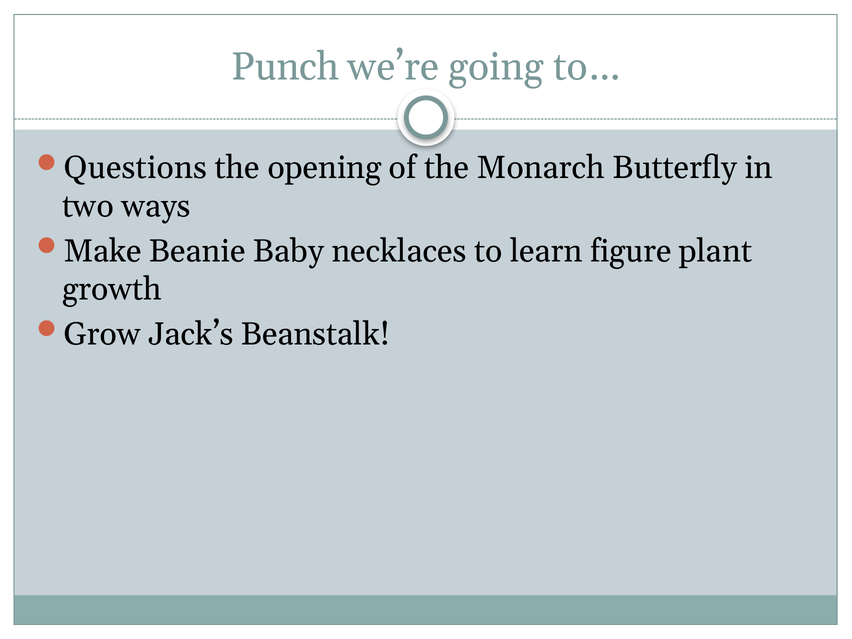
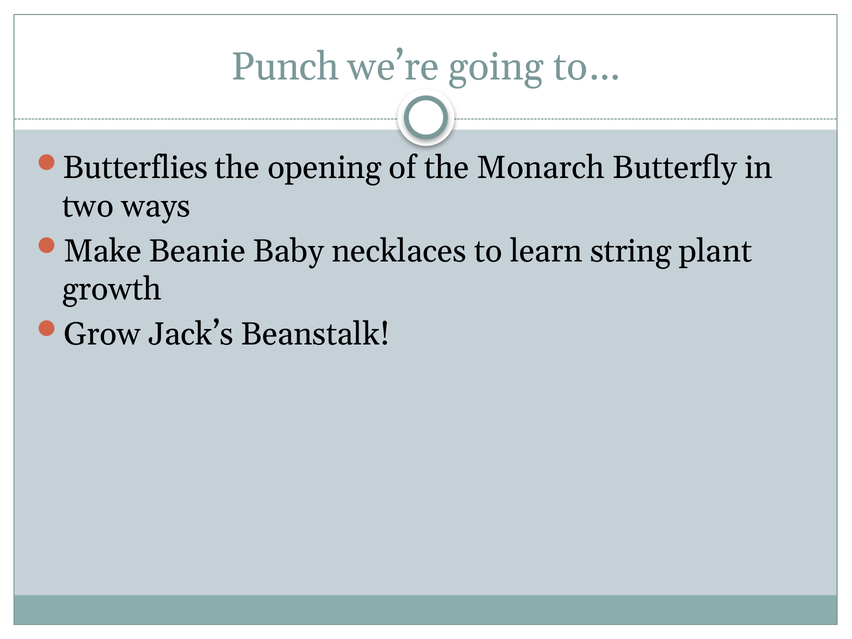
Questions: Questions -> Butterflies
figure: figure -> string
